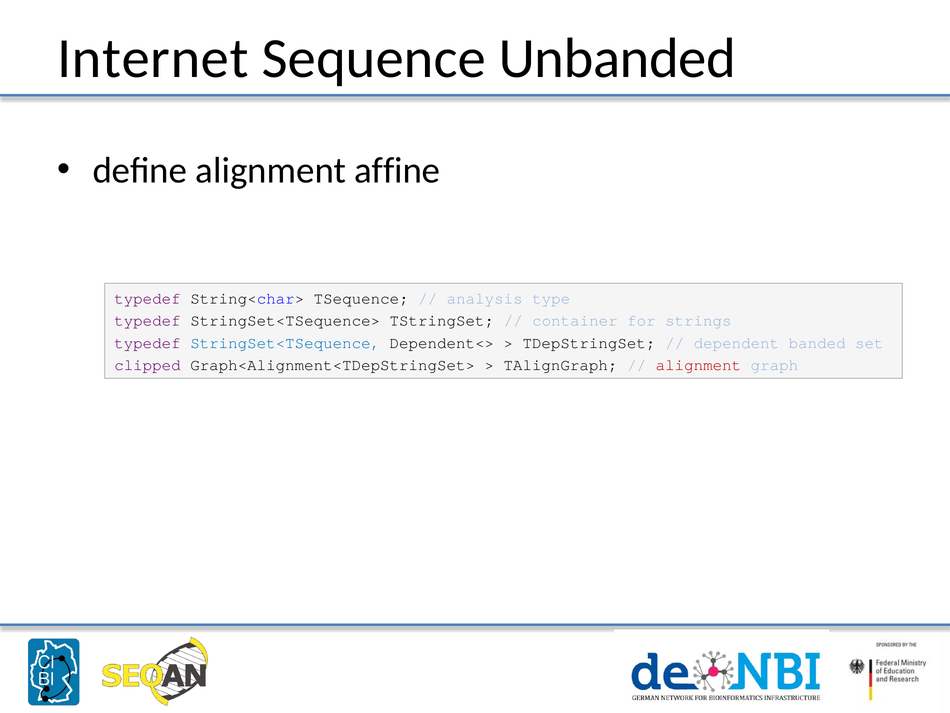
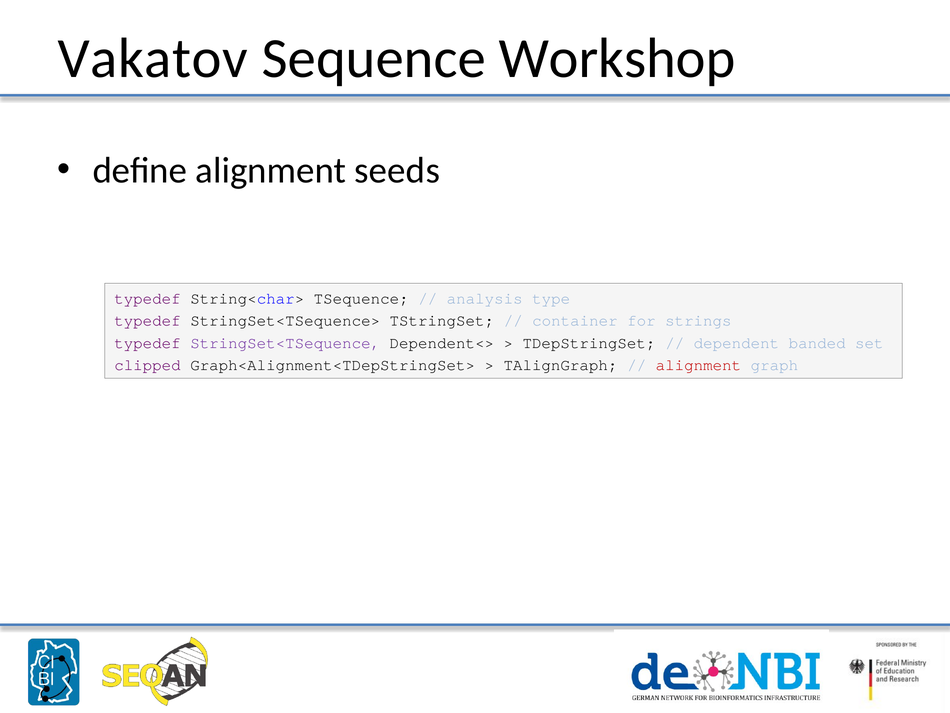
Internet: Internet -> Vakatov
Unbanded: Unbanded -> Workshop
affine: affine -> seeds
StringSet<TSequence colour: blue -> purple
